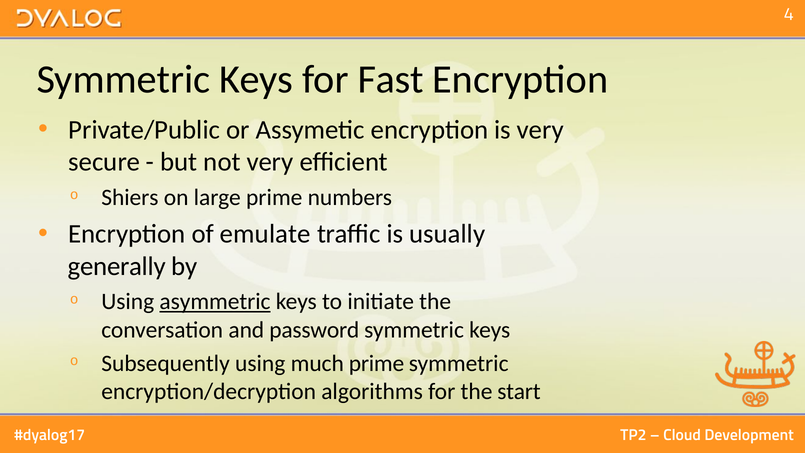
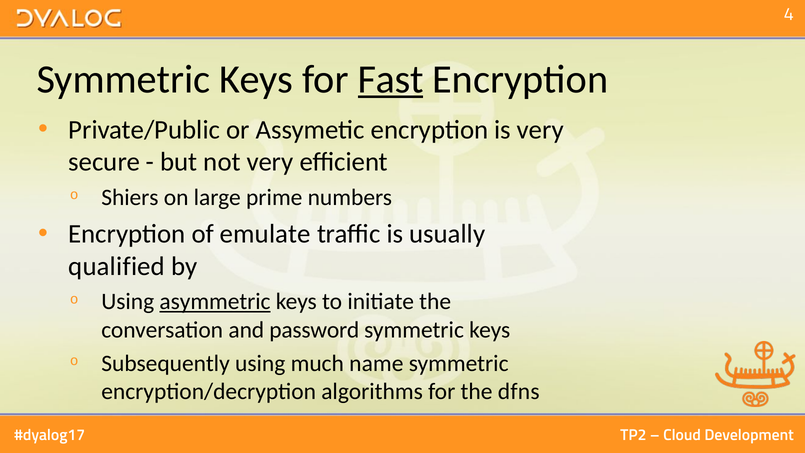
Fast underline: none -> present
generally: generally -> qualified
much prime: prime -> name
start: start -> dfns
